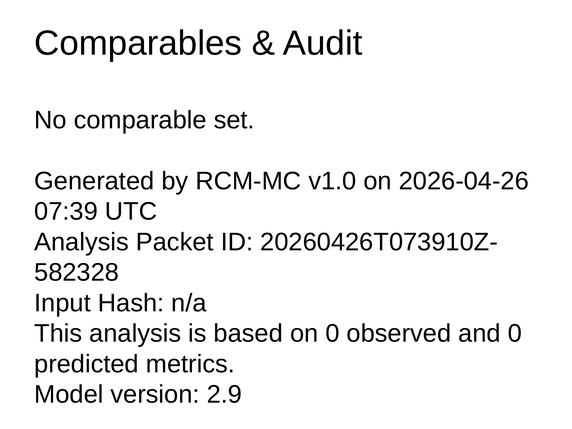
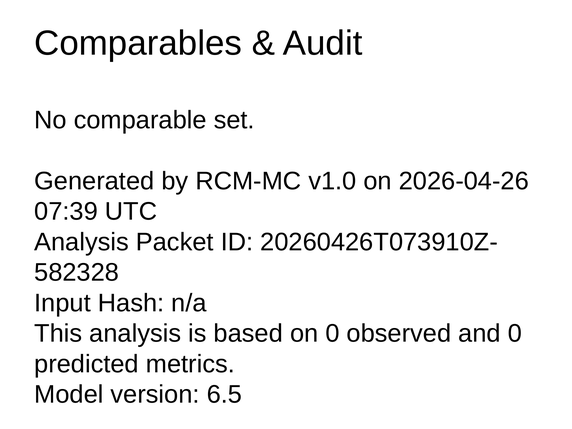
2.9: 2.9 -> 6.5
